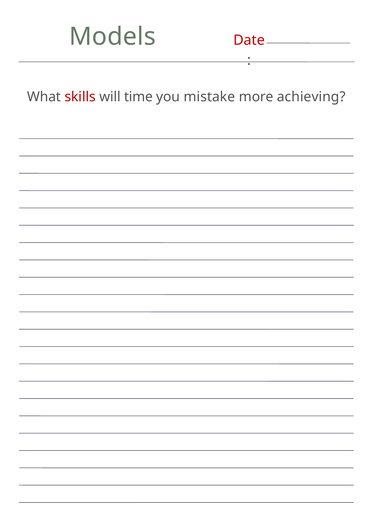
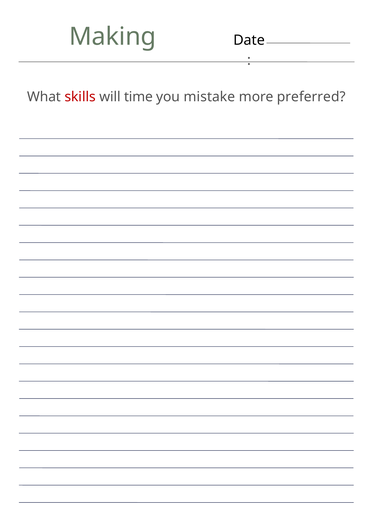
Models: Models -> Making
Date colour: red -> black
achieving: achieving -> preferred
